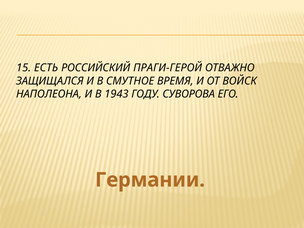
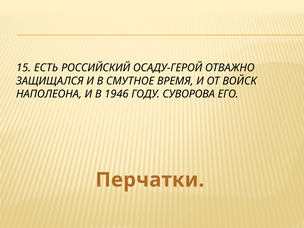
ПРАГИ-ГЕРОЙ: ПРАГИ-ГЕРОЙ -> ОСАДУ-ГЕРОЙ
1943: 1943 -> 1946
Германии: Германии -> Перчатки
